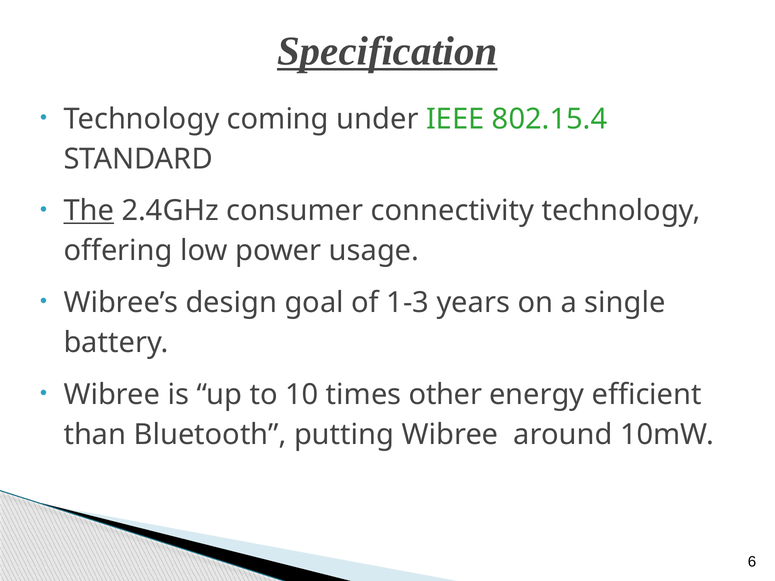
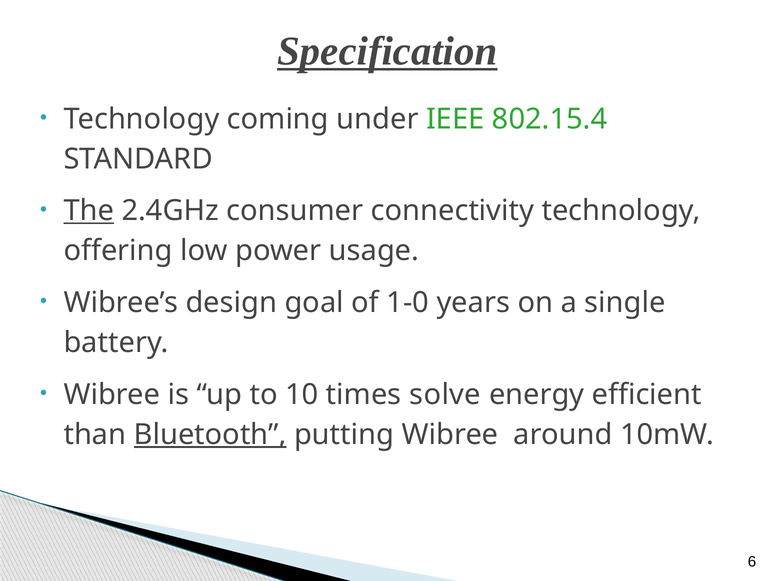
1-3: 1-3 -> 1-0
other: other -> solve
Bluetooth underline: none -> present
